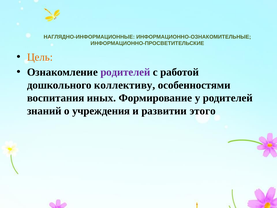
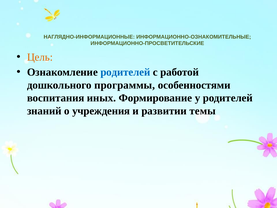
родителей at (125, 72) colour: purple -> blue
коллективу: коллективу -> программы
этого: этого -> темы
